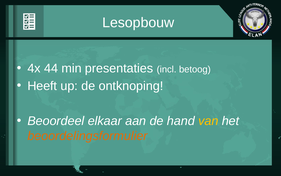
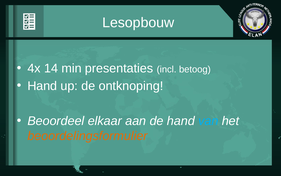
44: 44 -> 14
Heeft at (42, 86): Heeft -> Hand
van colour: yellow -> light blue
